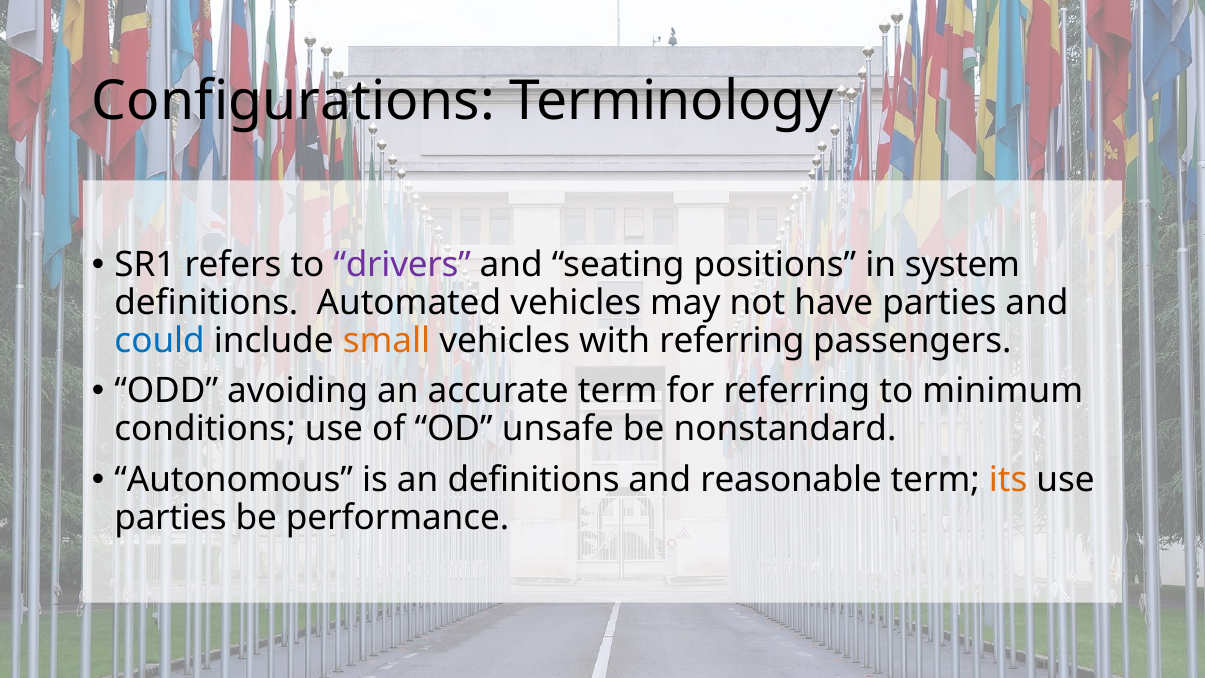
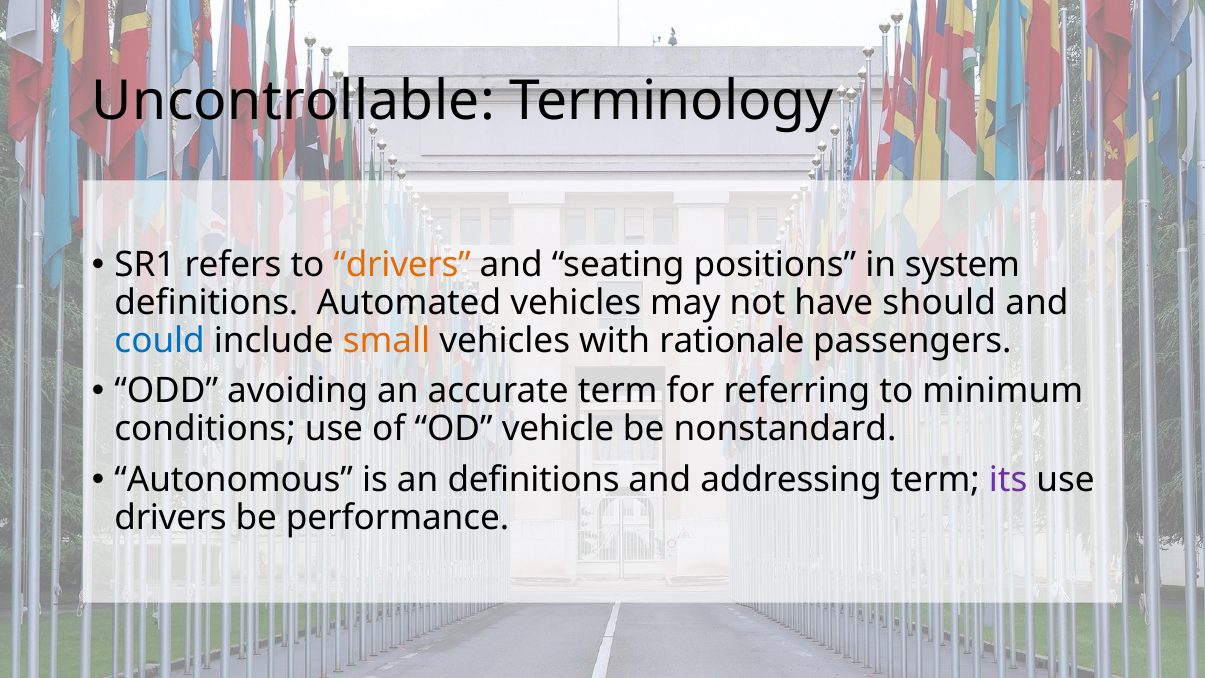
Configurations: Configurations -> Uncontrollable
drivers at (402, 265) colour: purple -> orange
have parties: parties -> should
with referring: referring -> rationale
unsafe: unsafe -> vehicle
reasonable: reasonable -> addressing
its colour: orange -> purple
parties at (171, 518): parties -> drivers
